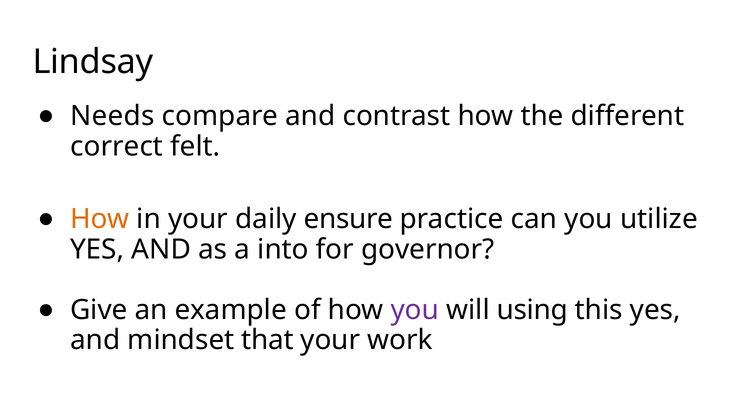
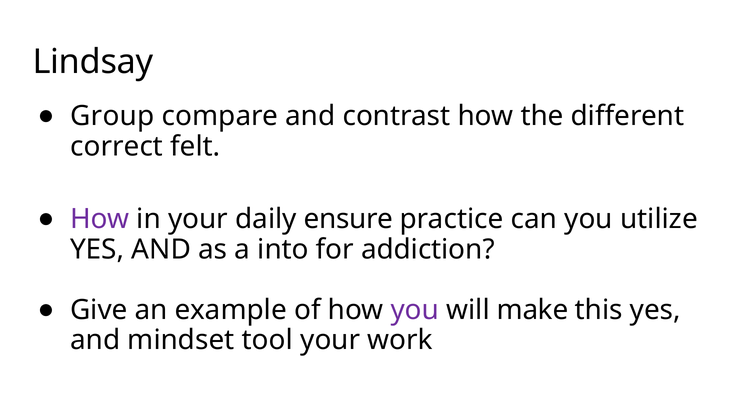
Needs: Needs -> Group
How at (100, 219) colour: orange -> purple
governor: governor -> addiction
using: using -> make
that: that -> tool
